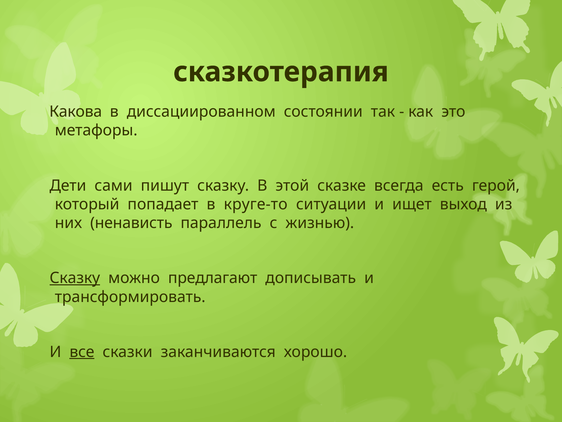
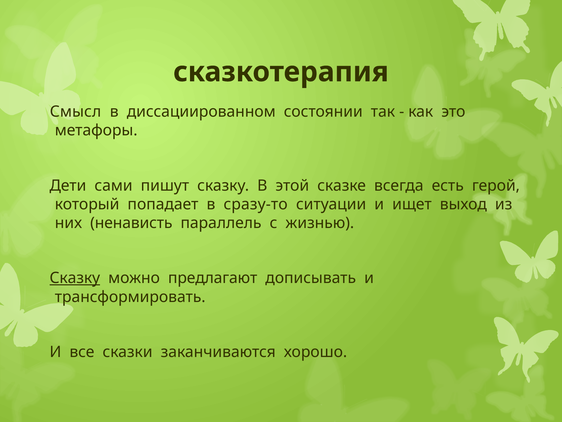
Какова: Какова -> Смысл
круге-то: круге-то -> сразу-то
все underline: present -> none
